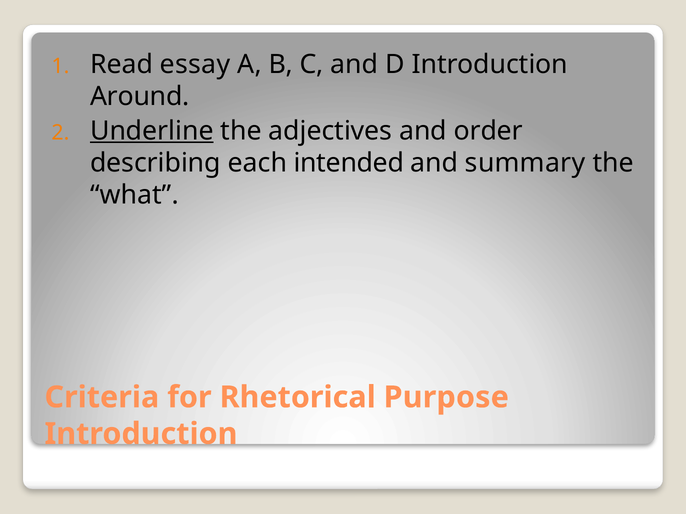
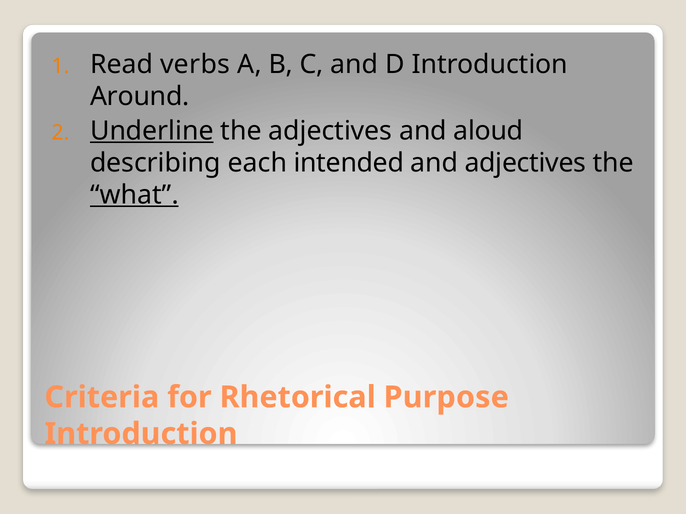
essay: essay -> verbs
order: order -> aloud
and summary: summary -> adjectives
what underline: none -> present
